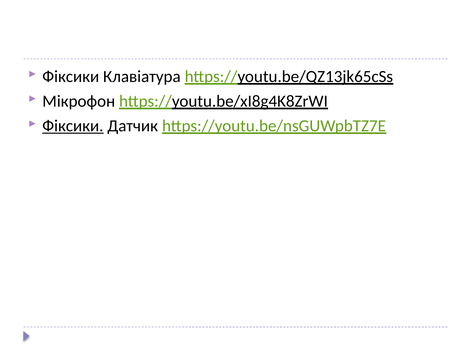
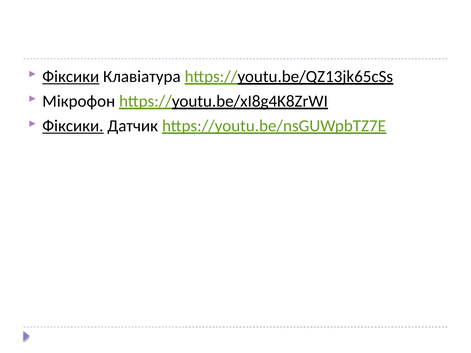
Фіксики at (71, 77) underline: none -> present
